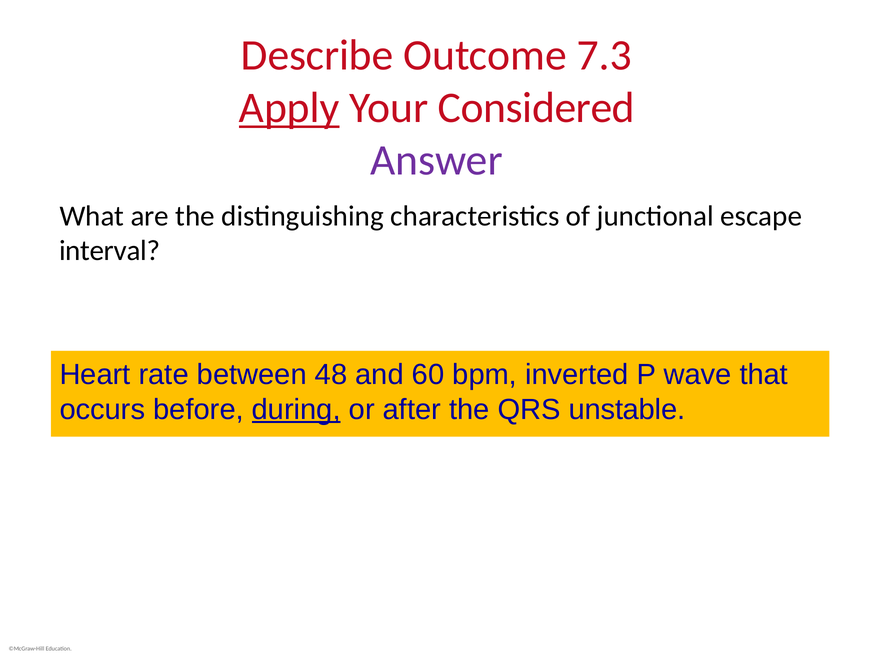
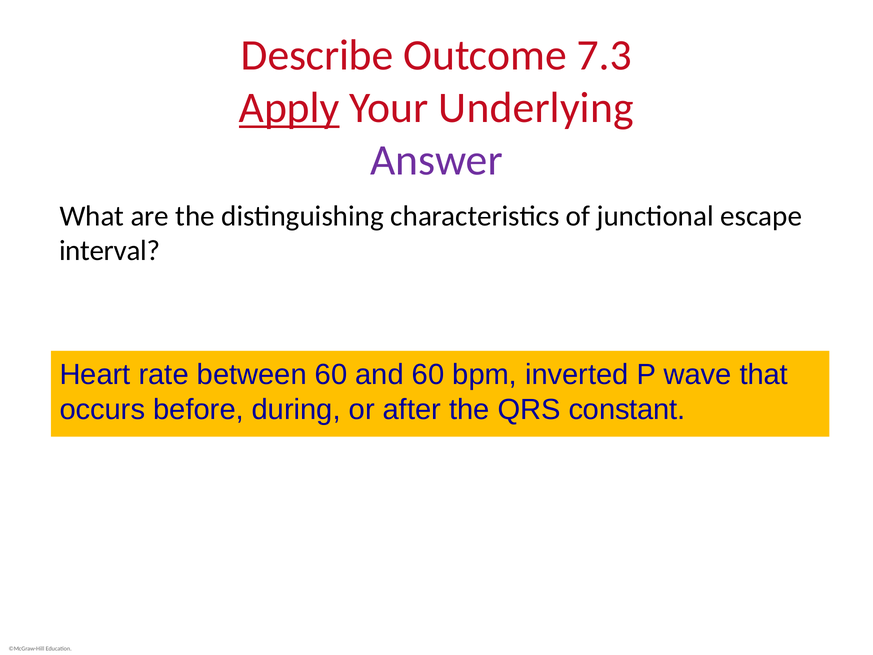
Considered: Considered -> Underlying
between 48: 48 -> 60
during underline: present -> none
unstable: unstable -> constant
